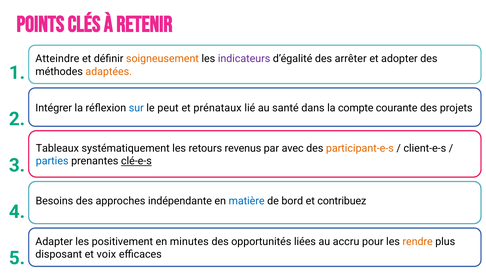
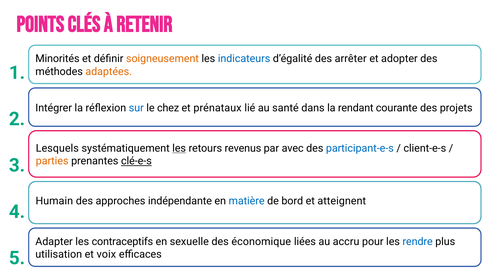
Atteindre: Atteindre -> Minorités
indicateurs colour: purple -> blue
peut: peut -> chez
compte: compte -> rendant
Tableaux: Tableaux -> Lesquels
les at (179, 148) underline: none -> present
participant-e-s colour: orange -> blue
parties colour: blue -> orange
Besoins: Besoins -> Humain
contribuez: contribuez -> atteignent
positivement: positivement -> contraceptifs
minutes: minutes -> sexuelle
opportunités: opportunités -> économique
rendre colour: orange -> blue
disposant: disposant -> utilisation
